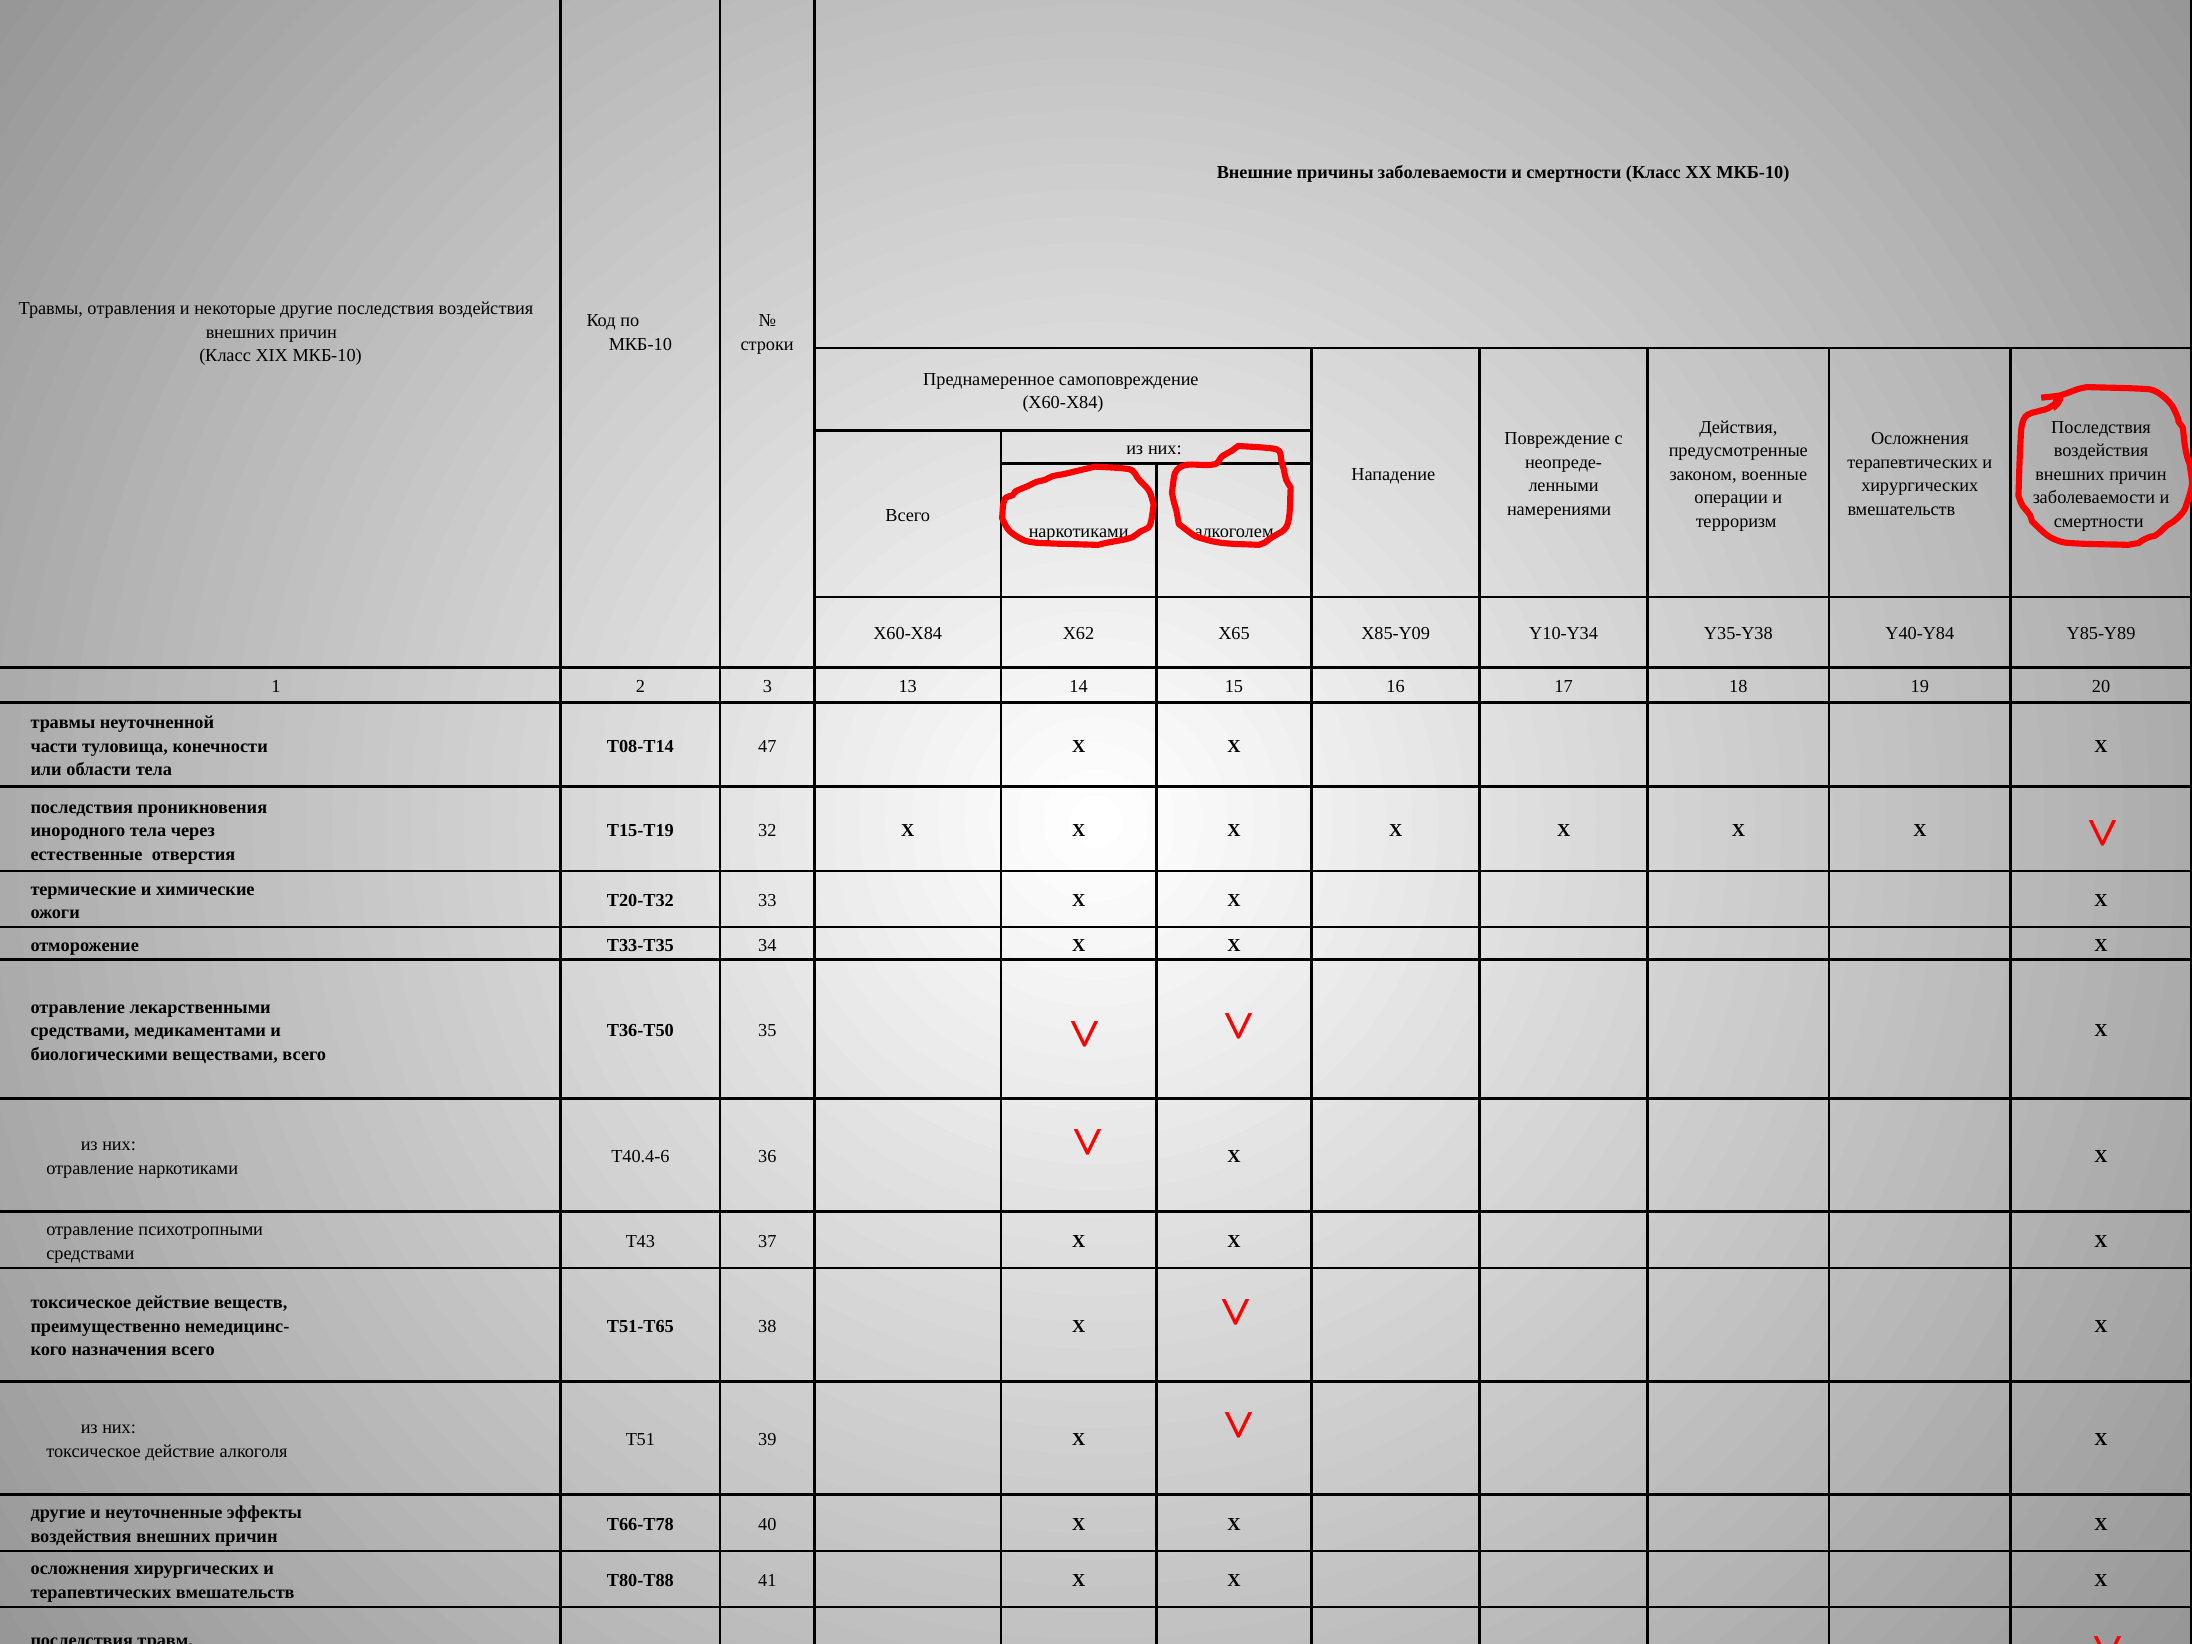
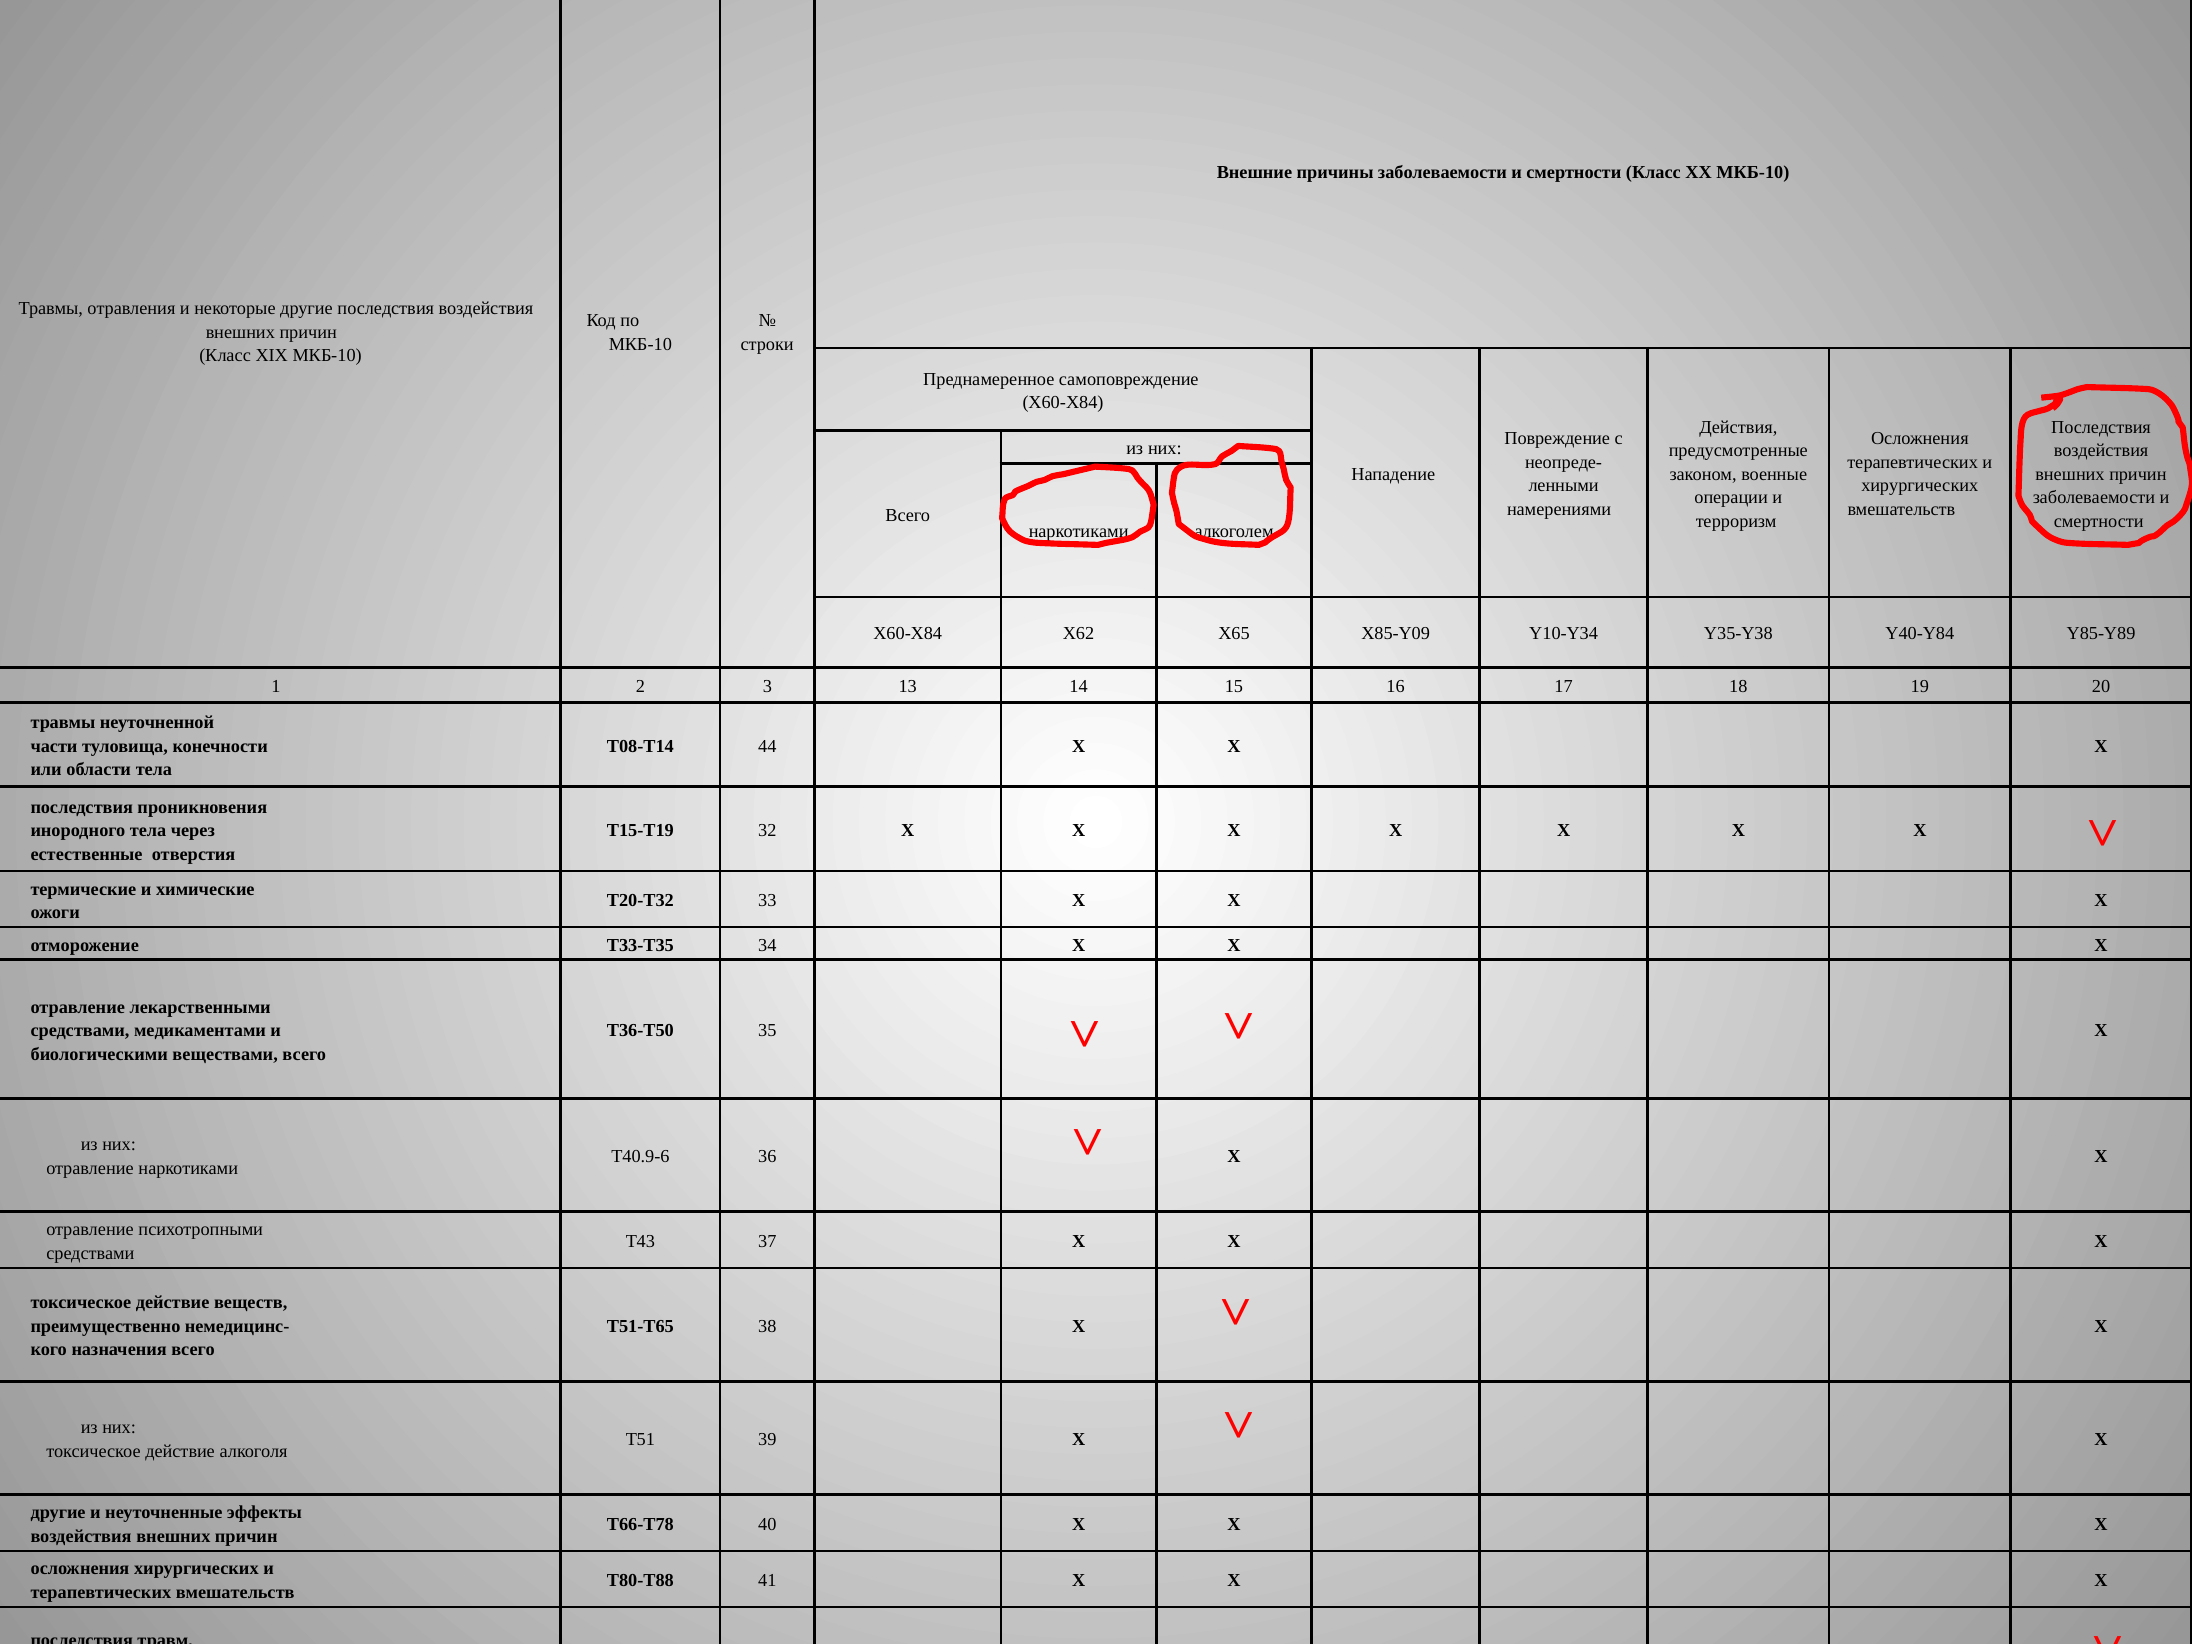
47: 47 -> 44
Т40.4-6: Т40.4-6 -> Т40.9-6
